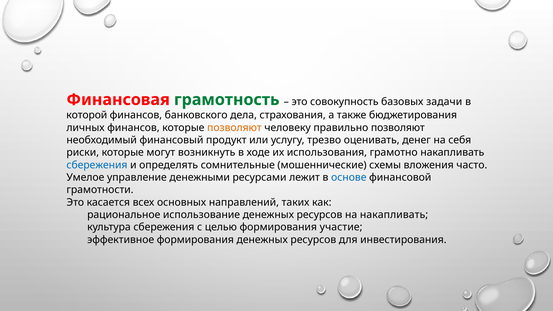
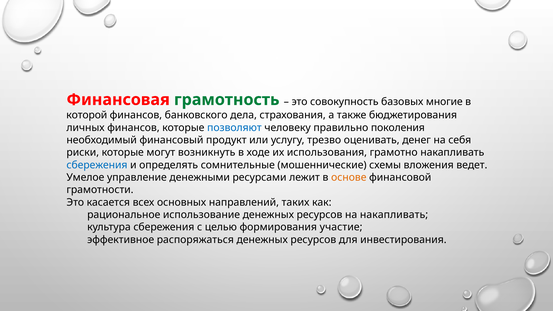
задачи: задачи -> многие
позволяют at (234, 128) colour: orange -> blue
правильно позволяют: позволяют -> поколения
часто: часто -> ведет
основе colour: blue -> orange
эффективное формирования: формирования -> распоряжаться
